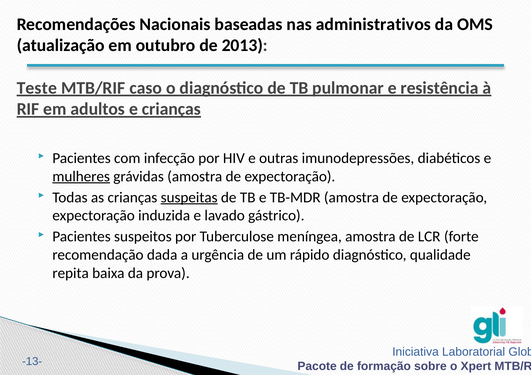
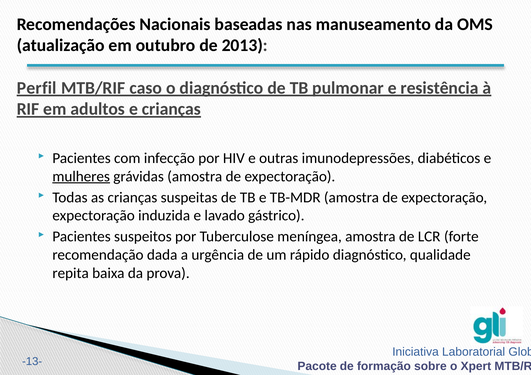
administrativos: administrativos -> manuseamento
Teste: Teste -> Perfil
suspeitas underline: present -> none
